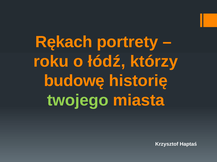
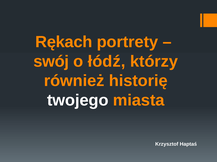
roku: roku -> swój
budowę: budowę -> również
twojego colour: light green -> white
